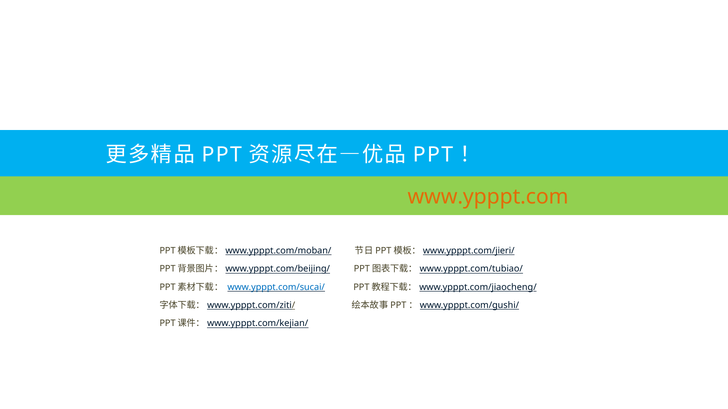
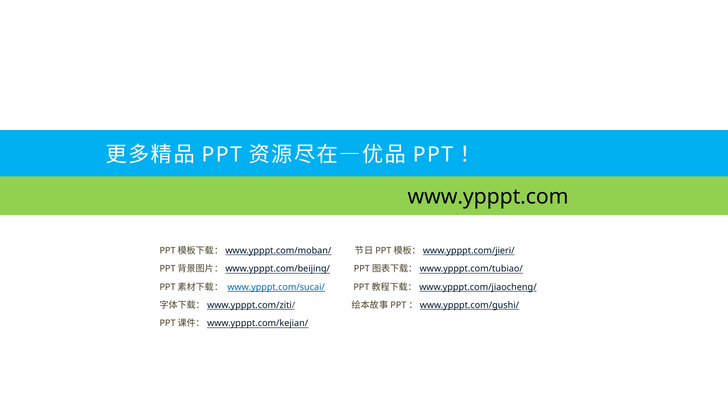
www.ypppt.com colour: orange -> black
